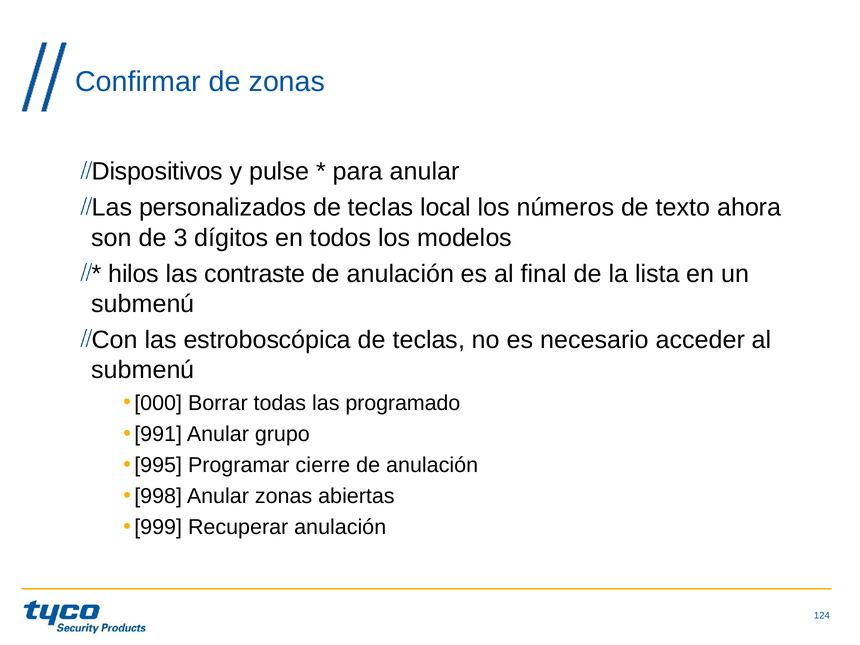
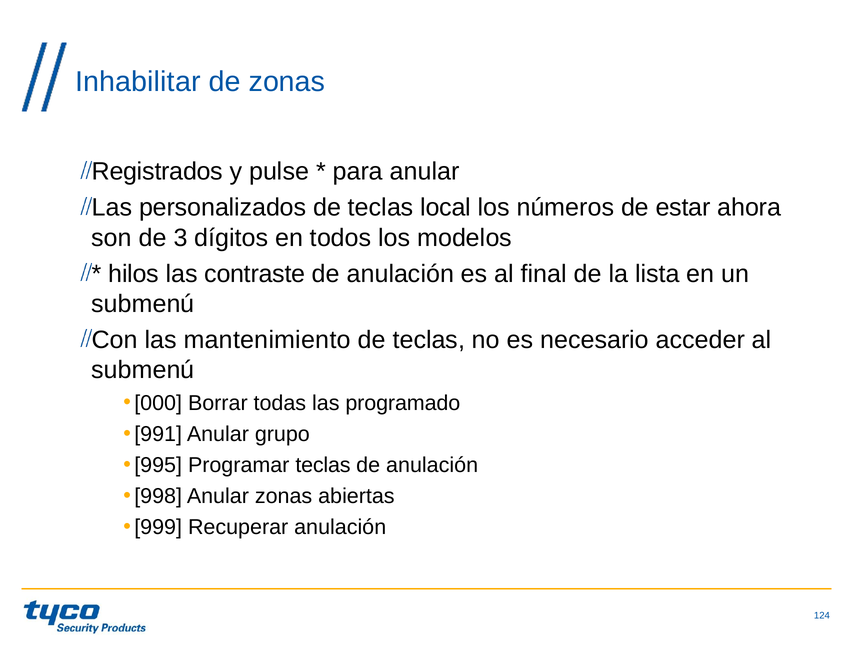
Confirmar: Confirmar -> Inhabilitar
Dispositivos: Dispositivos -> Registrados
texto: texto -> estar
estroboscópica: estroboscópica -> mantenimiento
Programar cierre: cierre -> teclas
